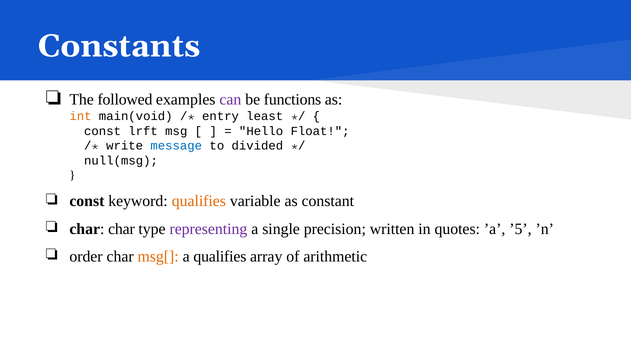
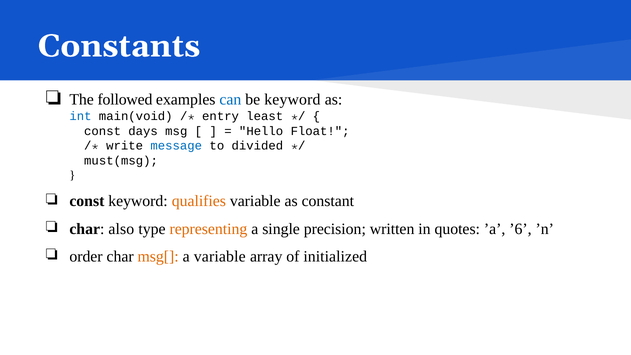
can colour: purple -> blue
be functions: functions -> keyword
int colour: orange -> blue
lrft: lrft -> days
null(msg: null(msg -> must(msg
char char: char -> also
representing colour: purple -> orange
’5: ’5 -> ’6
a qualifies: qualifies -> variable
arithmetic: arithmetic -> initialized
